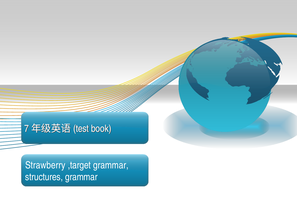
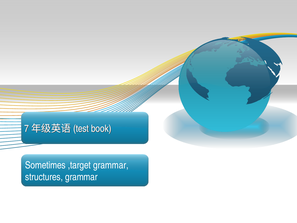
Strawberry: Strawberry -> Sometimes
